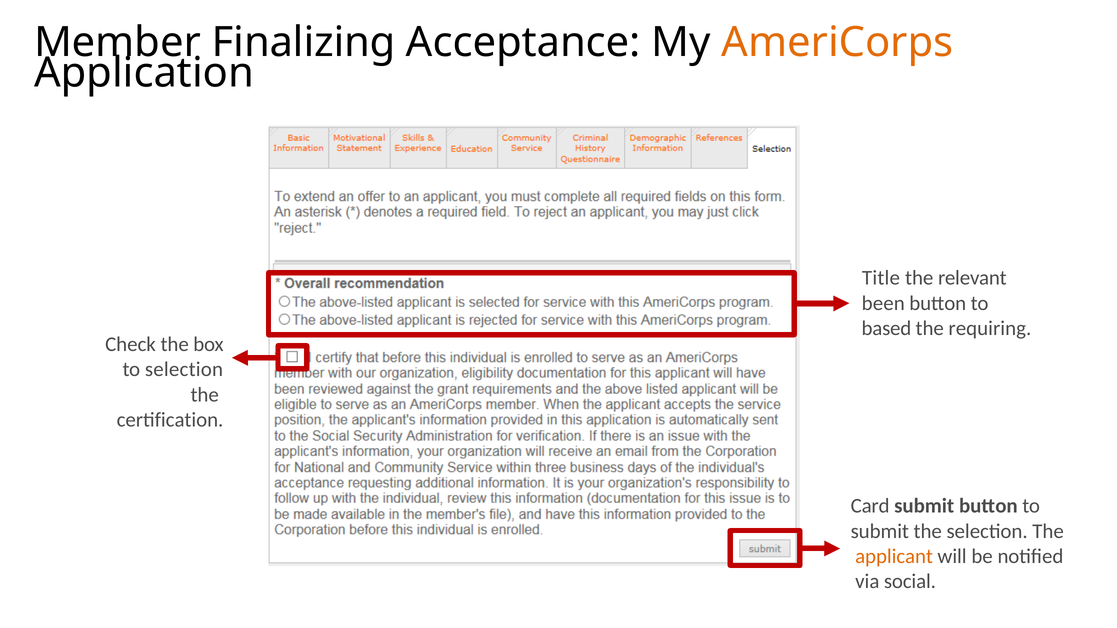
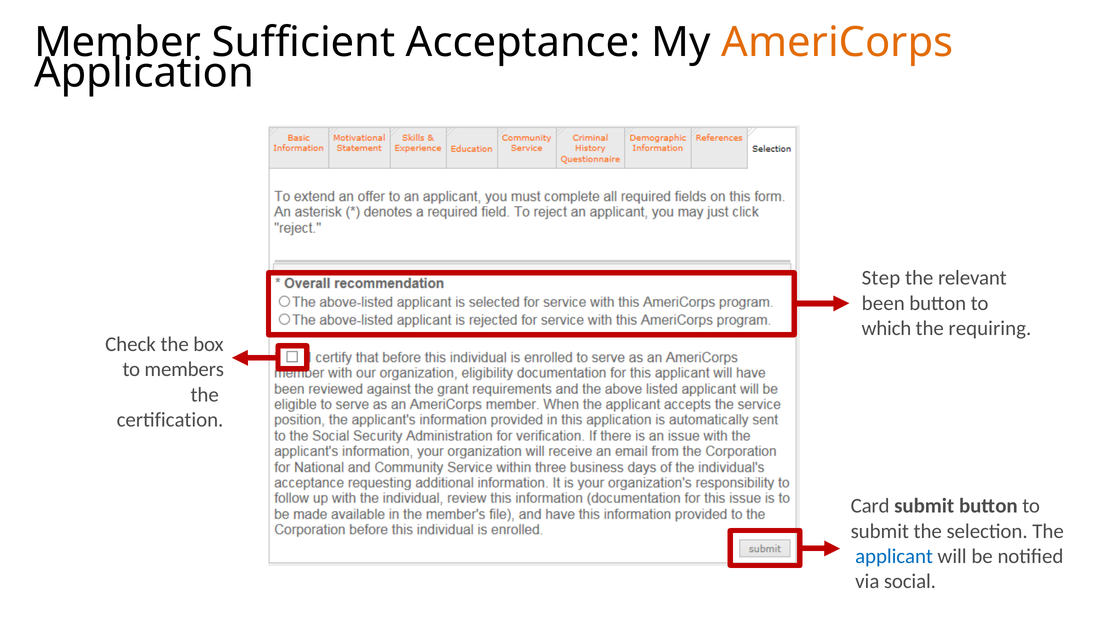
Finalizing: Finalizing -> Sufficient
Title: Title -> Step
based: based -> which
to selection: selection -> members
applicant colour: orange -> blue
